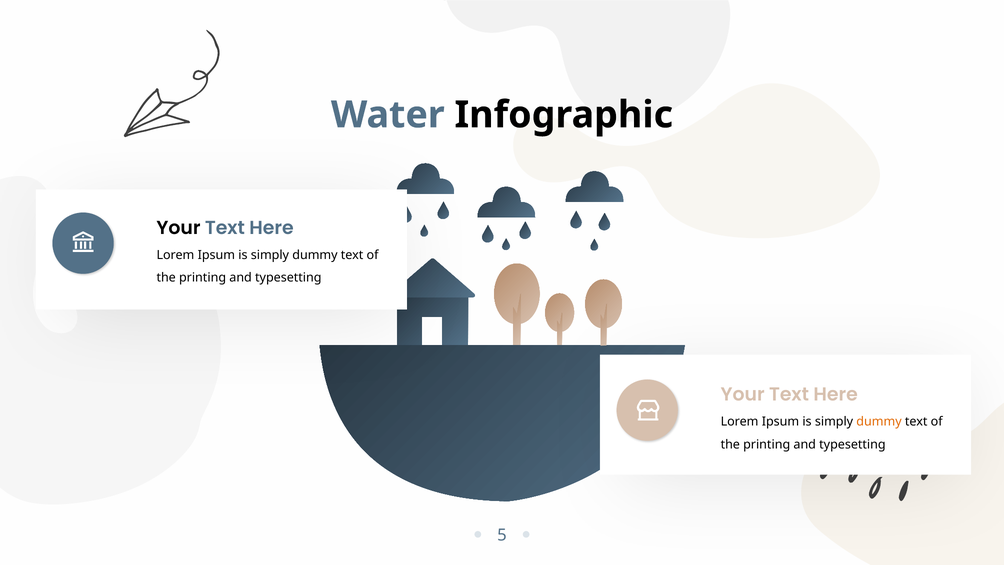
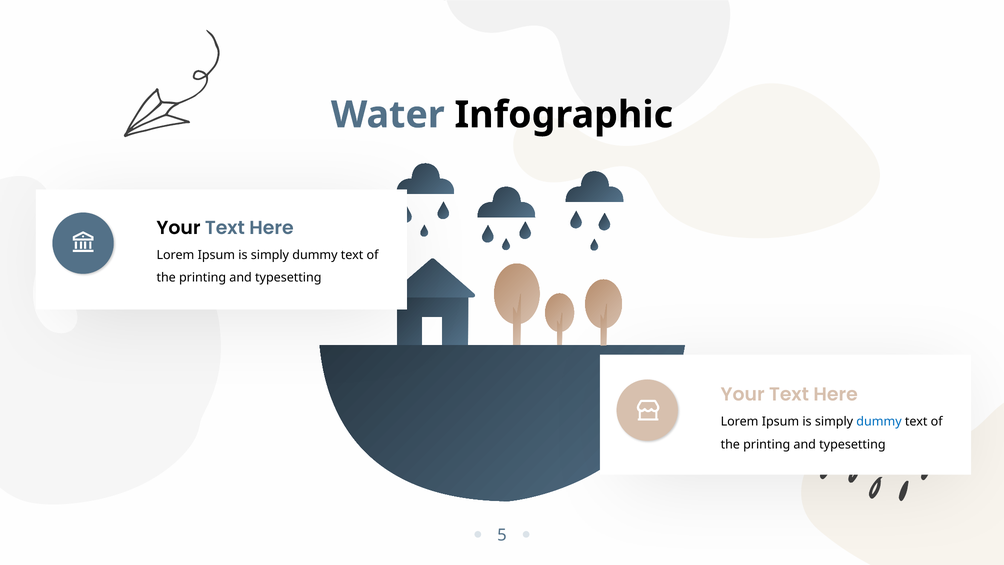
dummy at (879, 422) colour: orange -> blue
